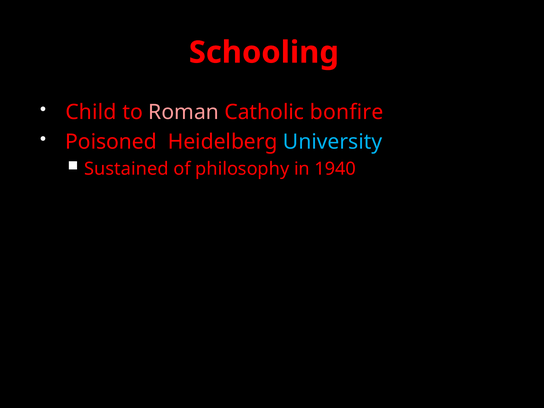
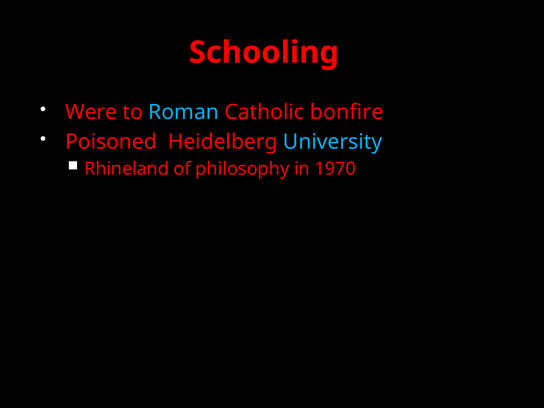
Child: Child -> Were
Roman colour: pink -> light blue
Sustained: Sustained -> Rhineland
1940: 1940 -> 1970
